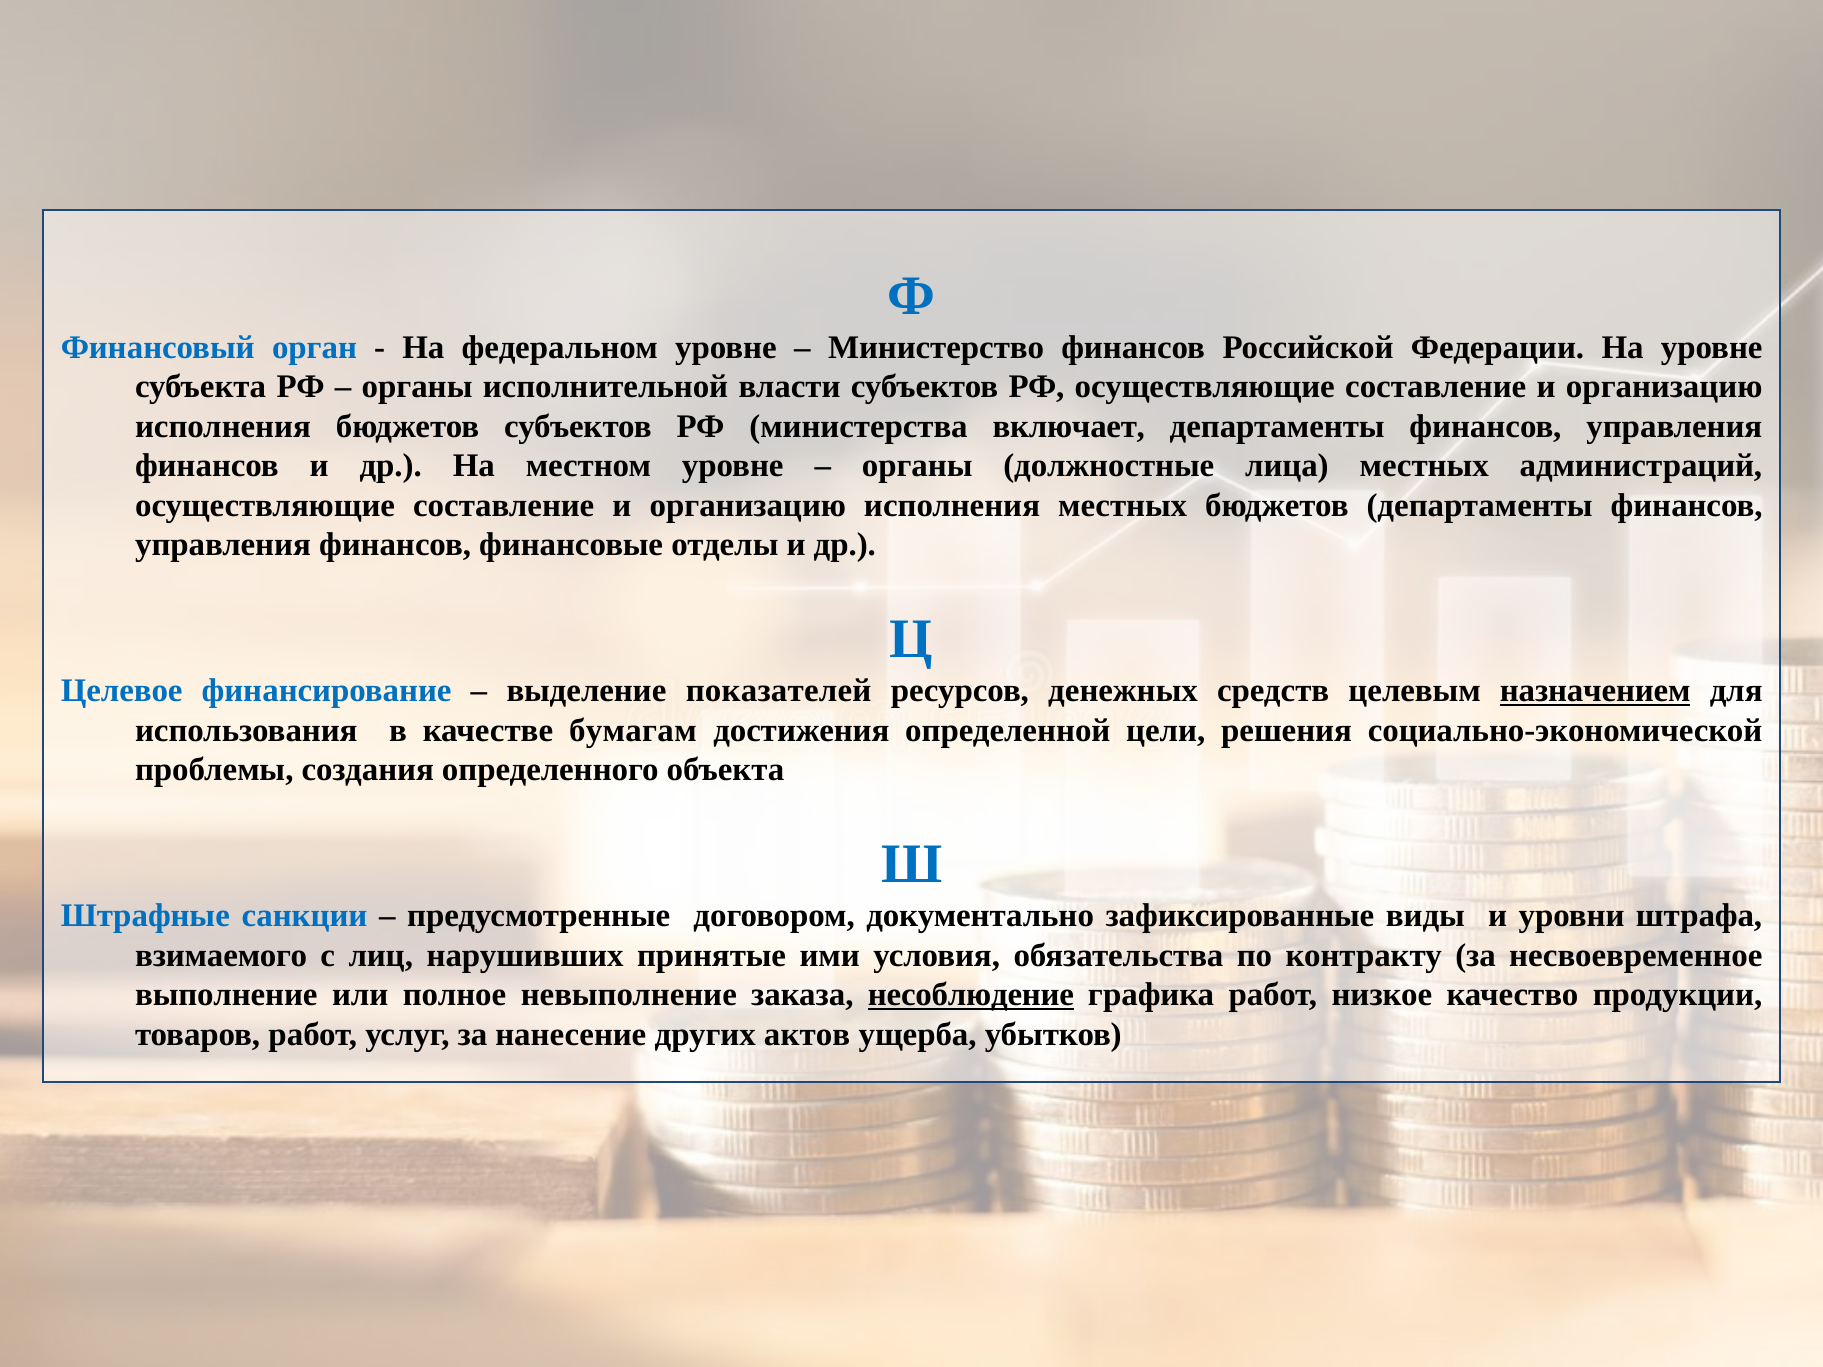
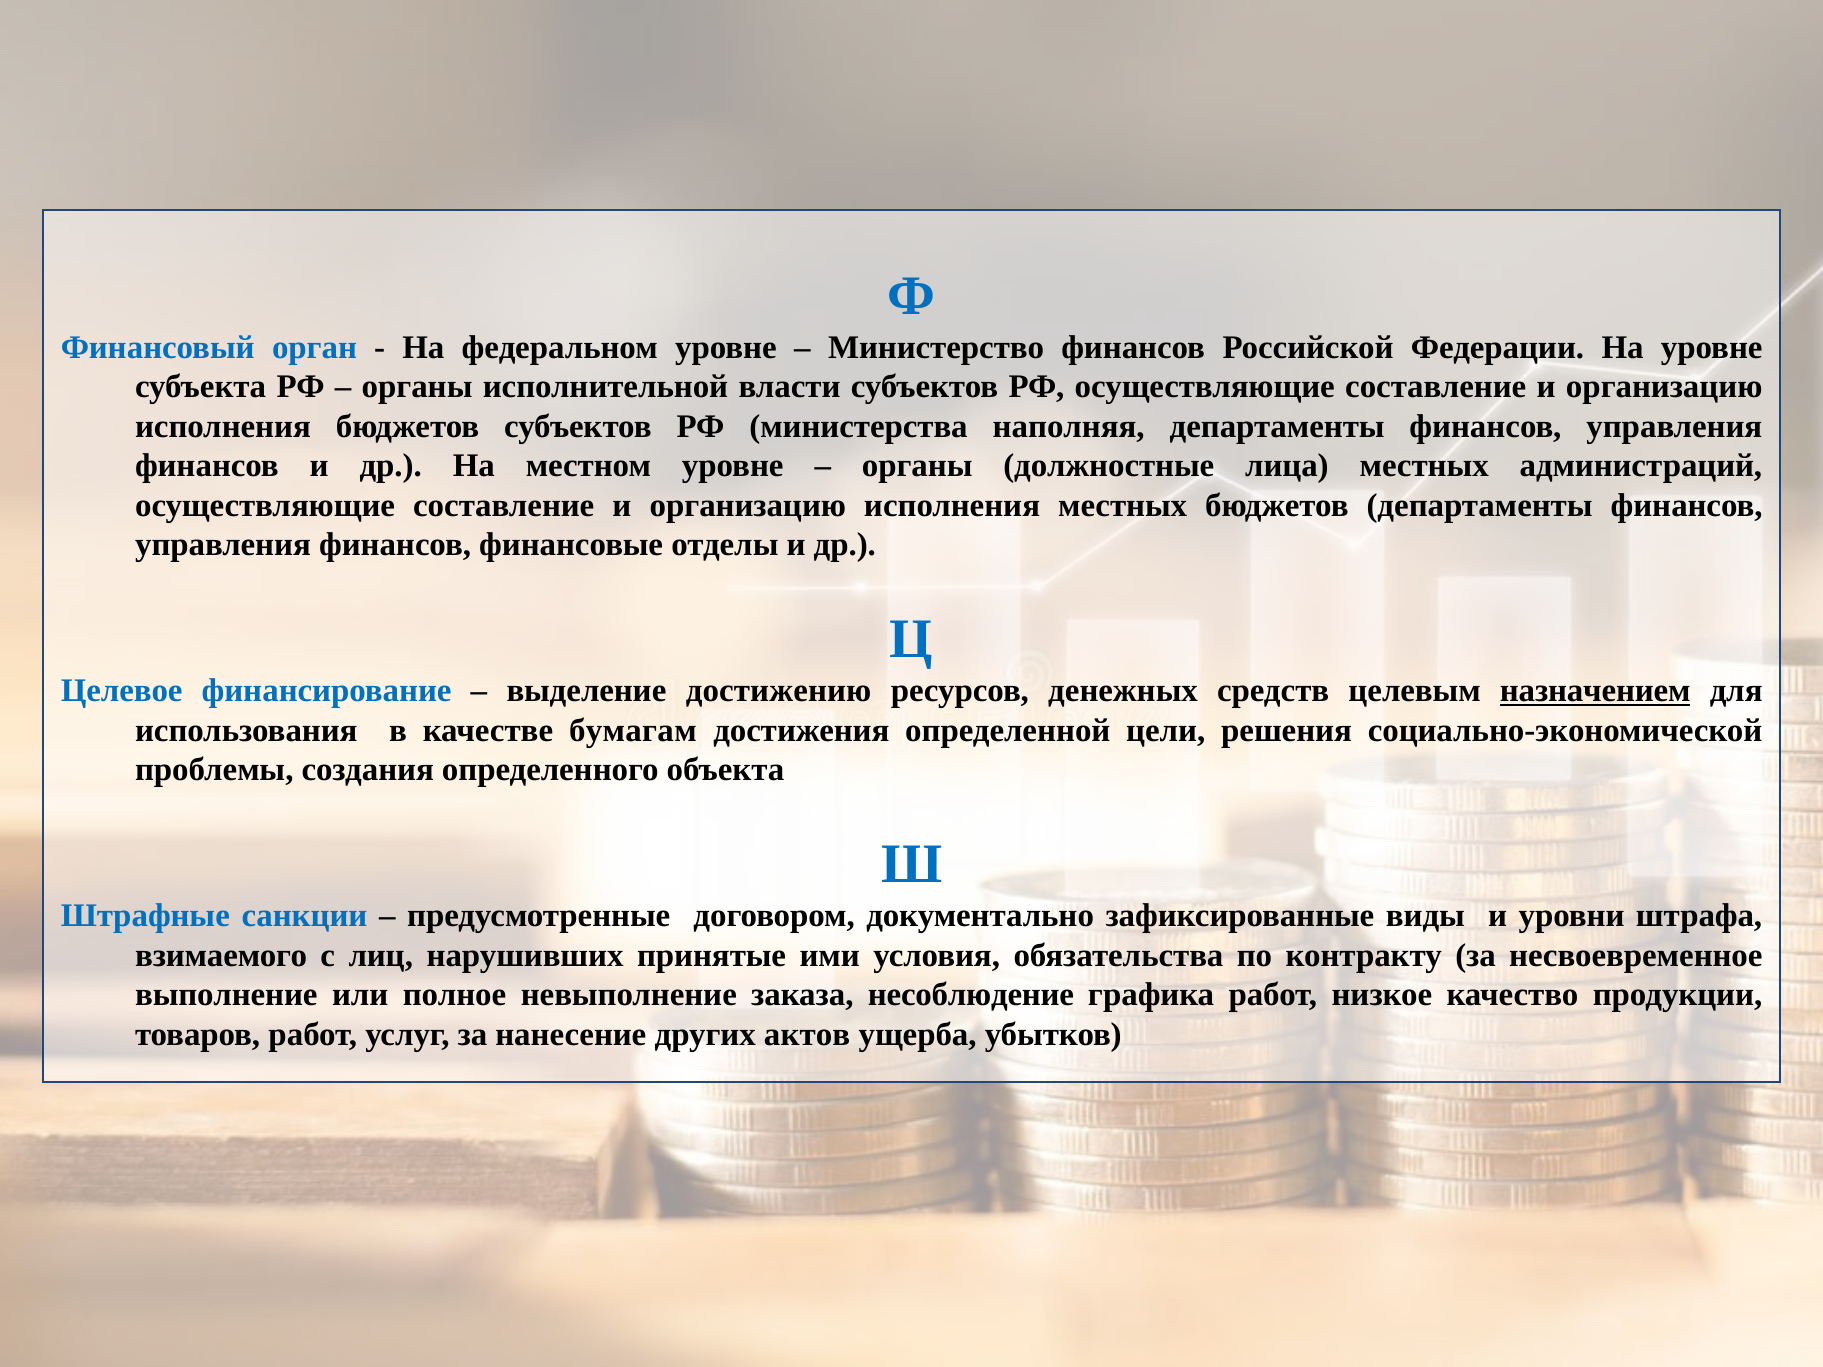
включает: включает -> наполняя
показателей: показателей -> достижению
несоблюдение underline: present -> none
